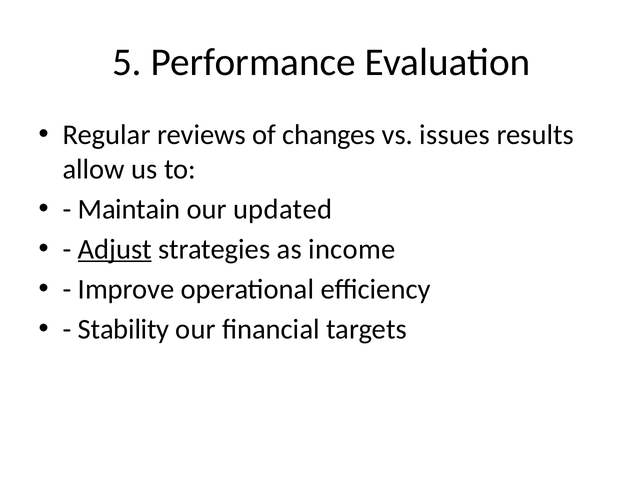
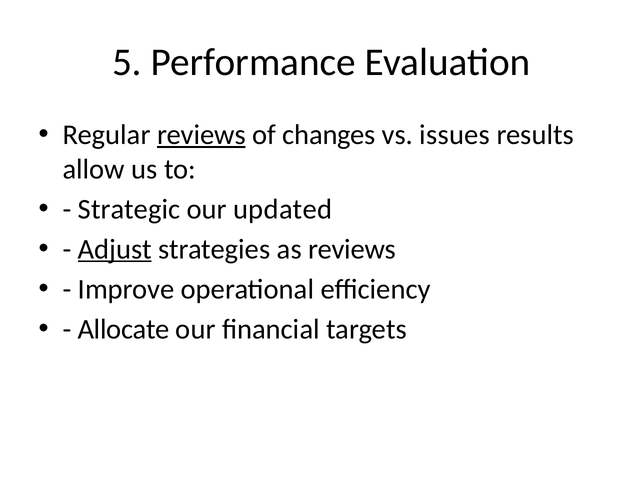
reviews at (201, 135) underline: none -> present
Maintain: Maintain -> Strategic
as income: income -> reviews
Stability: Stability -> Allocate
